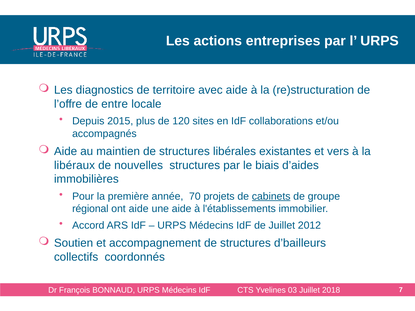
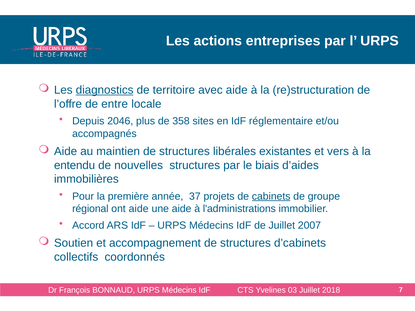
diagnostics underline: none -> present
2015: 2015 -> 2046
120: 120 -> 358
collaborations: collaborations -> réglementaire
libéraux: libéraux -> entendu
70: 70 -> 37
l'établissements: l'établissements -> l'administrations
2012: 2012 -> 2007
d’bailleurs: d’bailleurs -> d’cabinets
